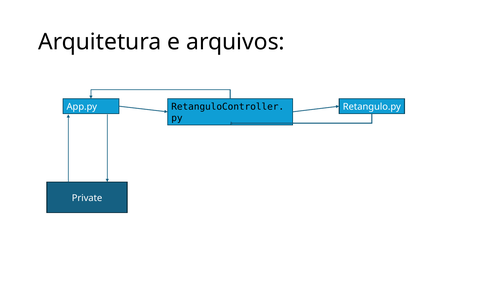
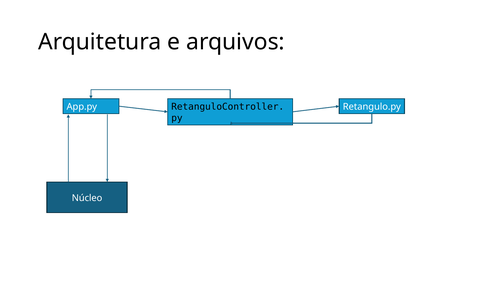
Private: Private -> Núcleo
